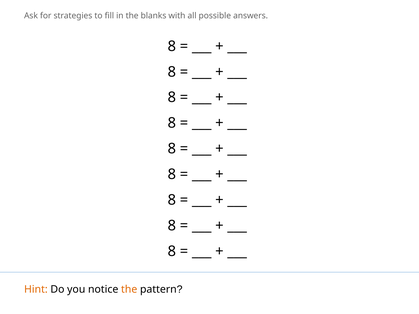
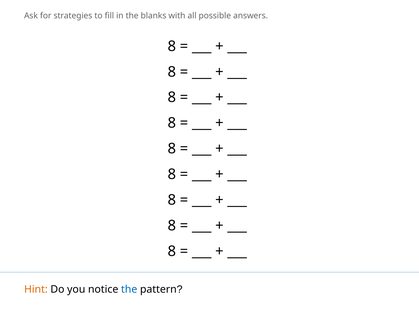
the at (129, 290) colour: orange -> blue
